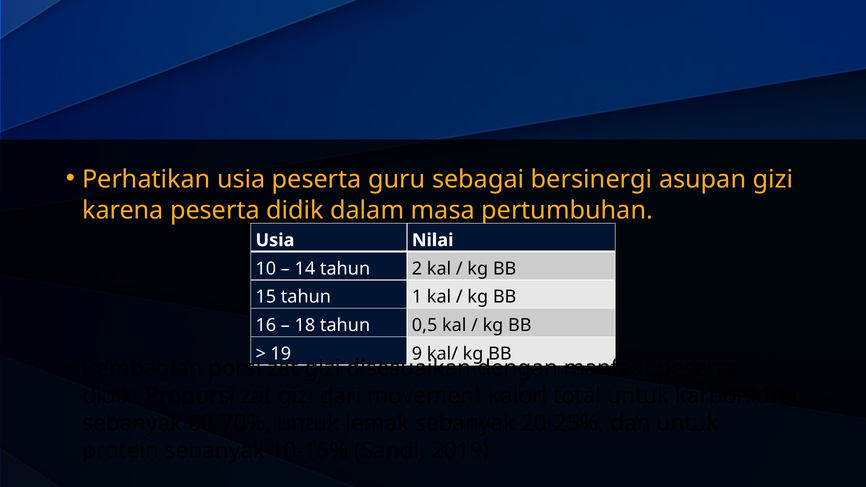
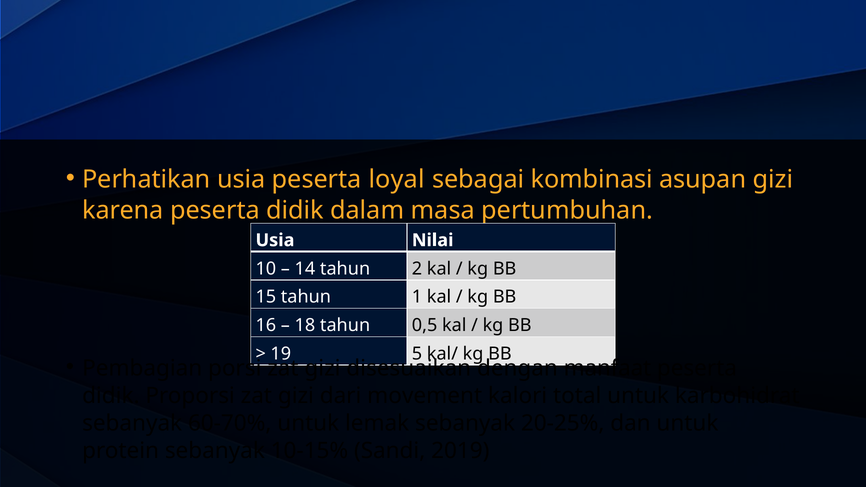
guru: guru -> loyal
bersinergi: bersinergi -> kombinasi
9: 9 -> 5
